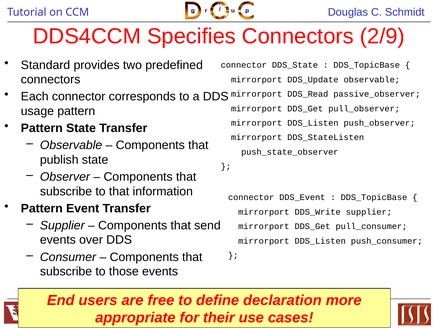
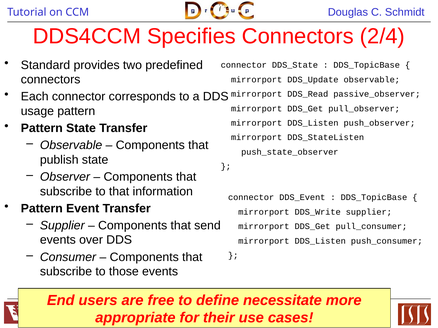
2/9: 2/9 -> 2/4
declaration: declaration -> necessitate
